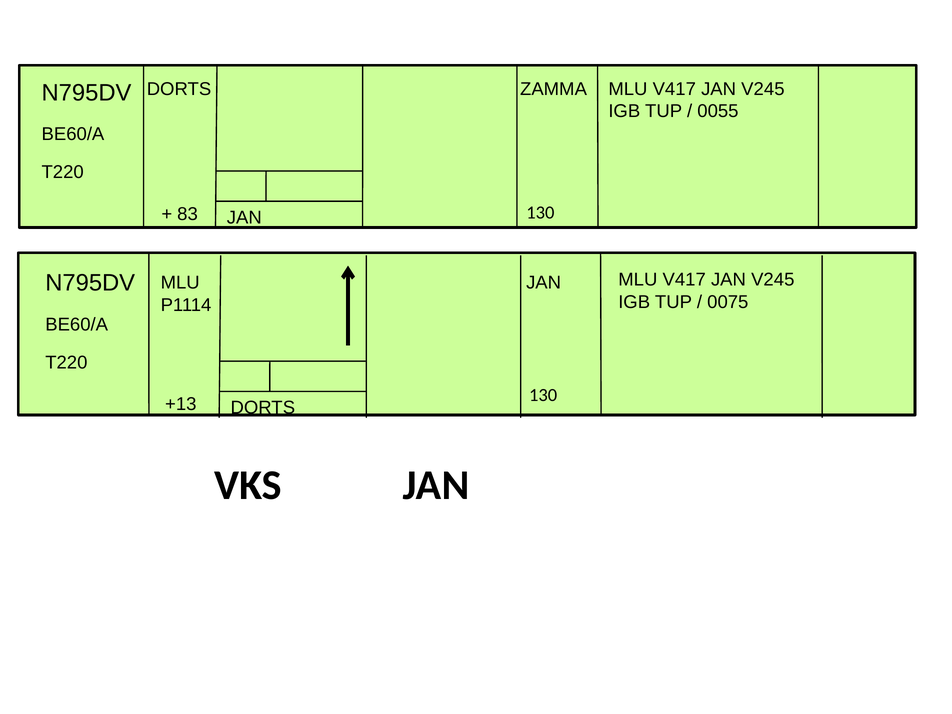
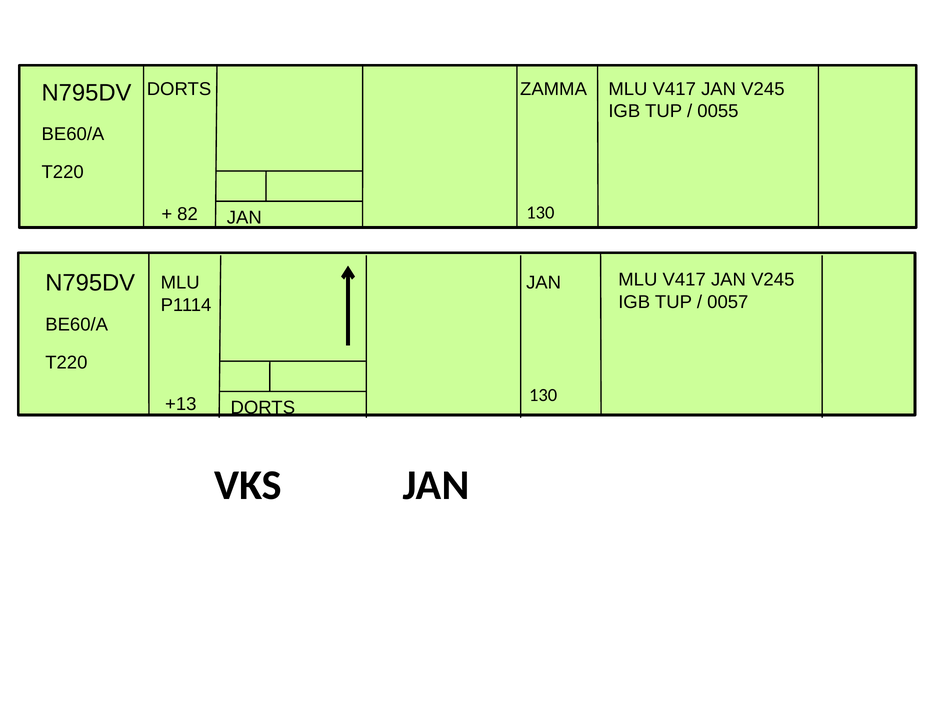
83: 83 -> 82
0075: 0075 -> 0057
